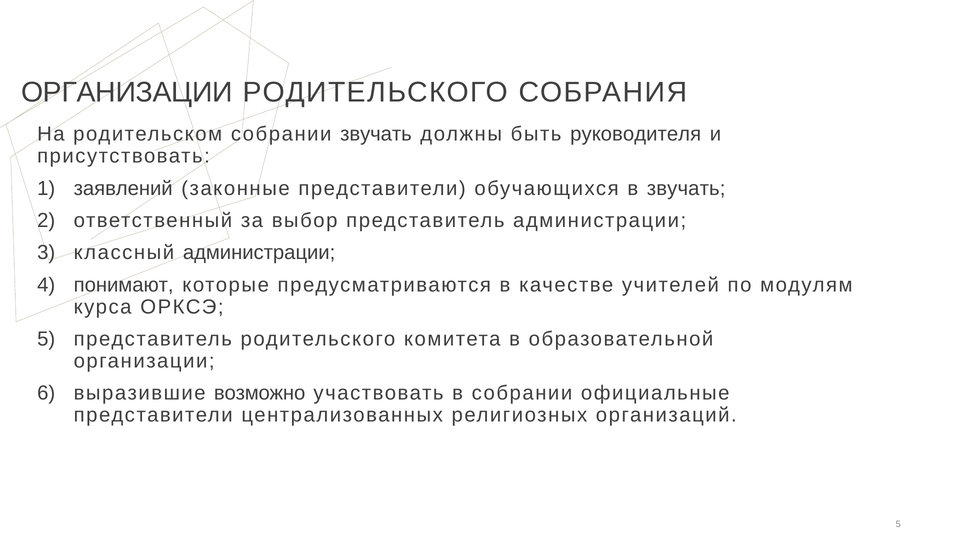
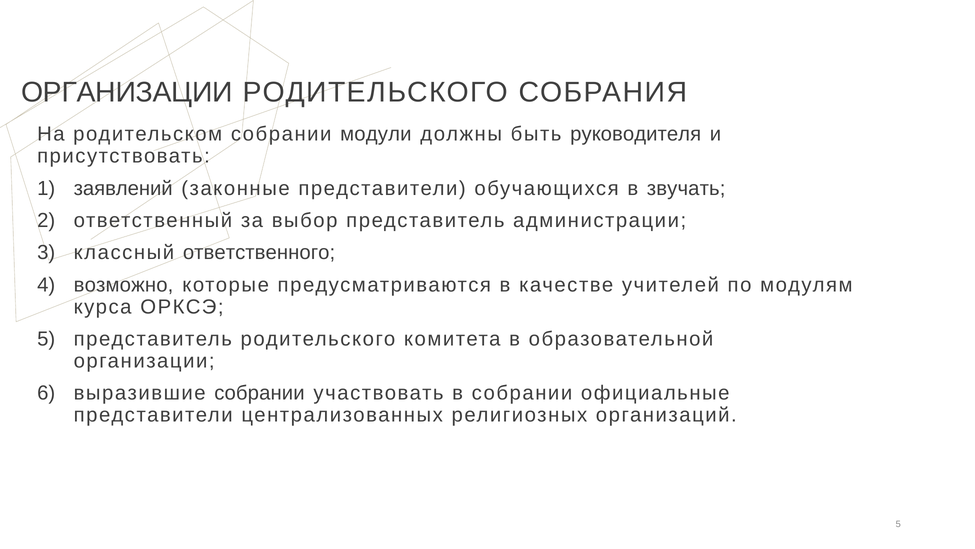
собрании звучать: звучать -> модули
классный администрации: администрации -> ответственного
понимают: понимают -> возможно
выразившие возможно: возможно -> собрании
